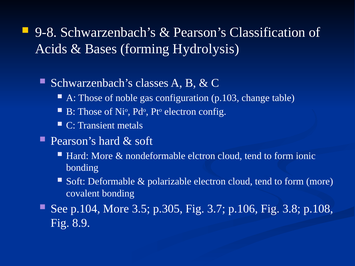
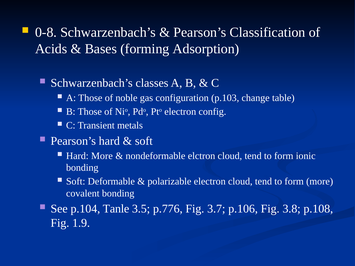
9-8: 9-8 -> 0-8
Hydrolysis: Hydrolysis -> Adsorption
p.104 More: More -> Tanle
p.305: p.305 -> p.776
8.9: 8.9 -> 1.9
